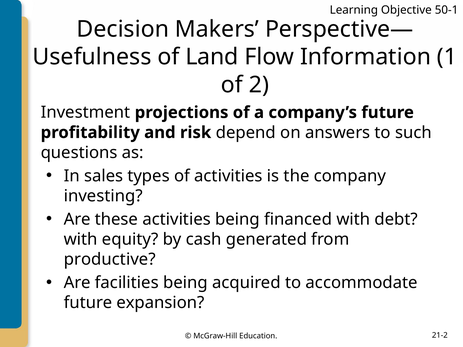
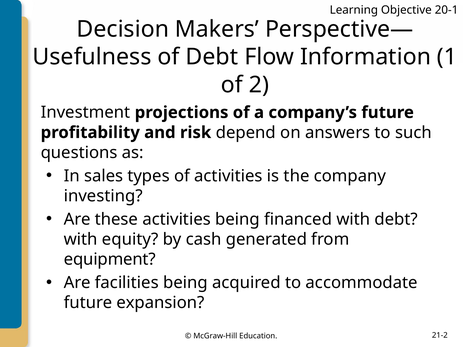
50-1: 50-1 -> 20-1
of Land: Land -> Debt
productive: productive -> equipment
